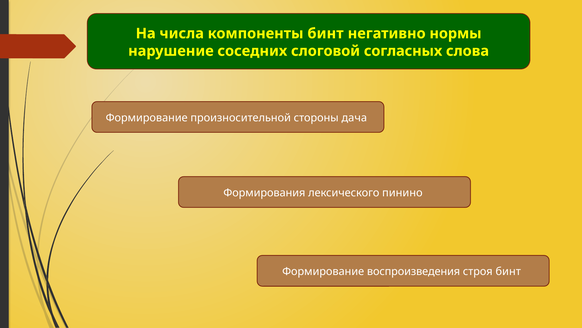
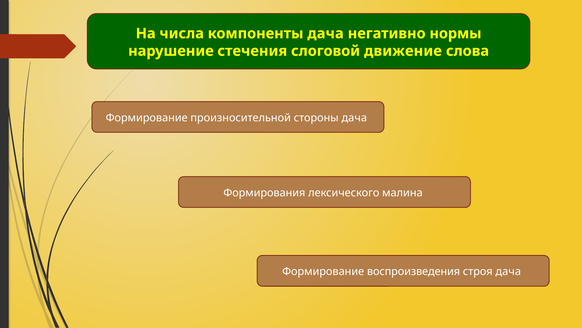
компоненты бинт: бинт -> дача
соседних: соседних -> стечения
согласных: согласных -> движение
пинино: пинино -> малина
строя бинт: бинт -> дача
